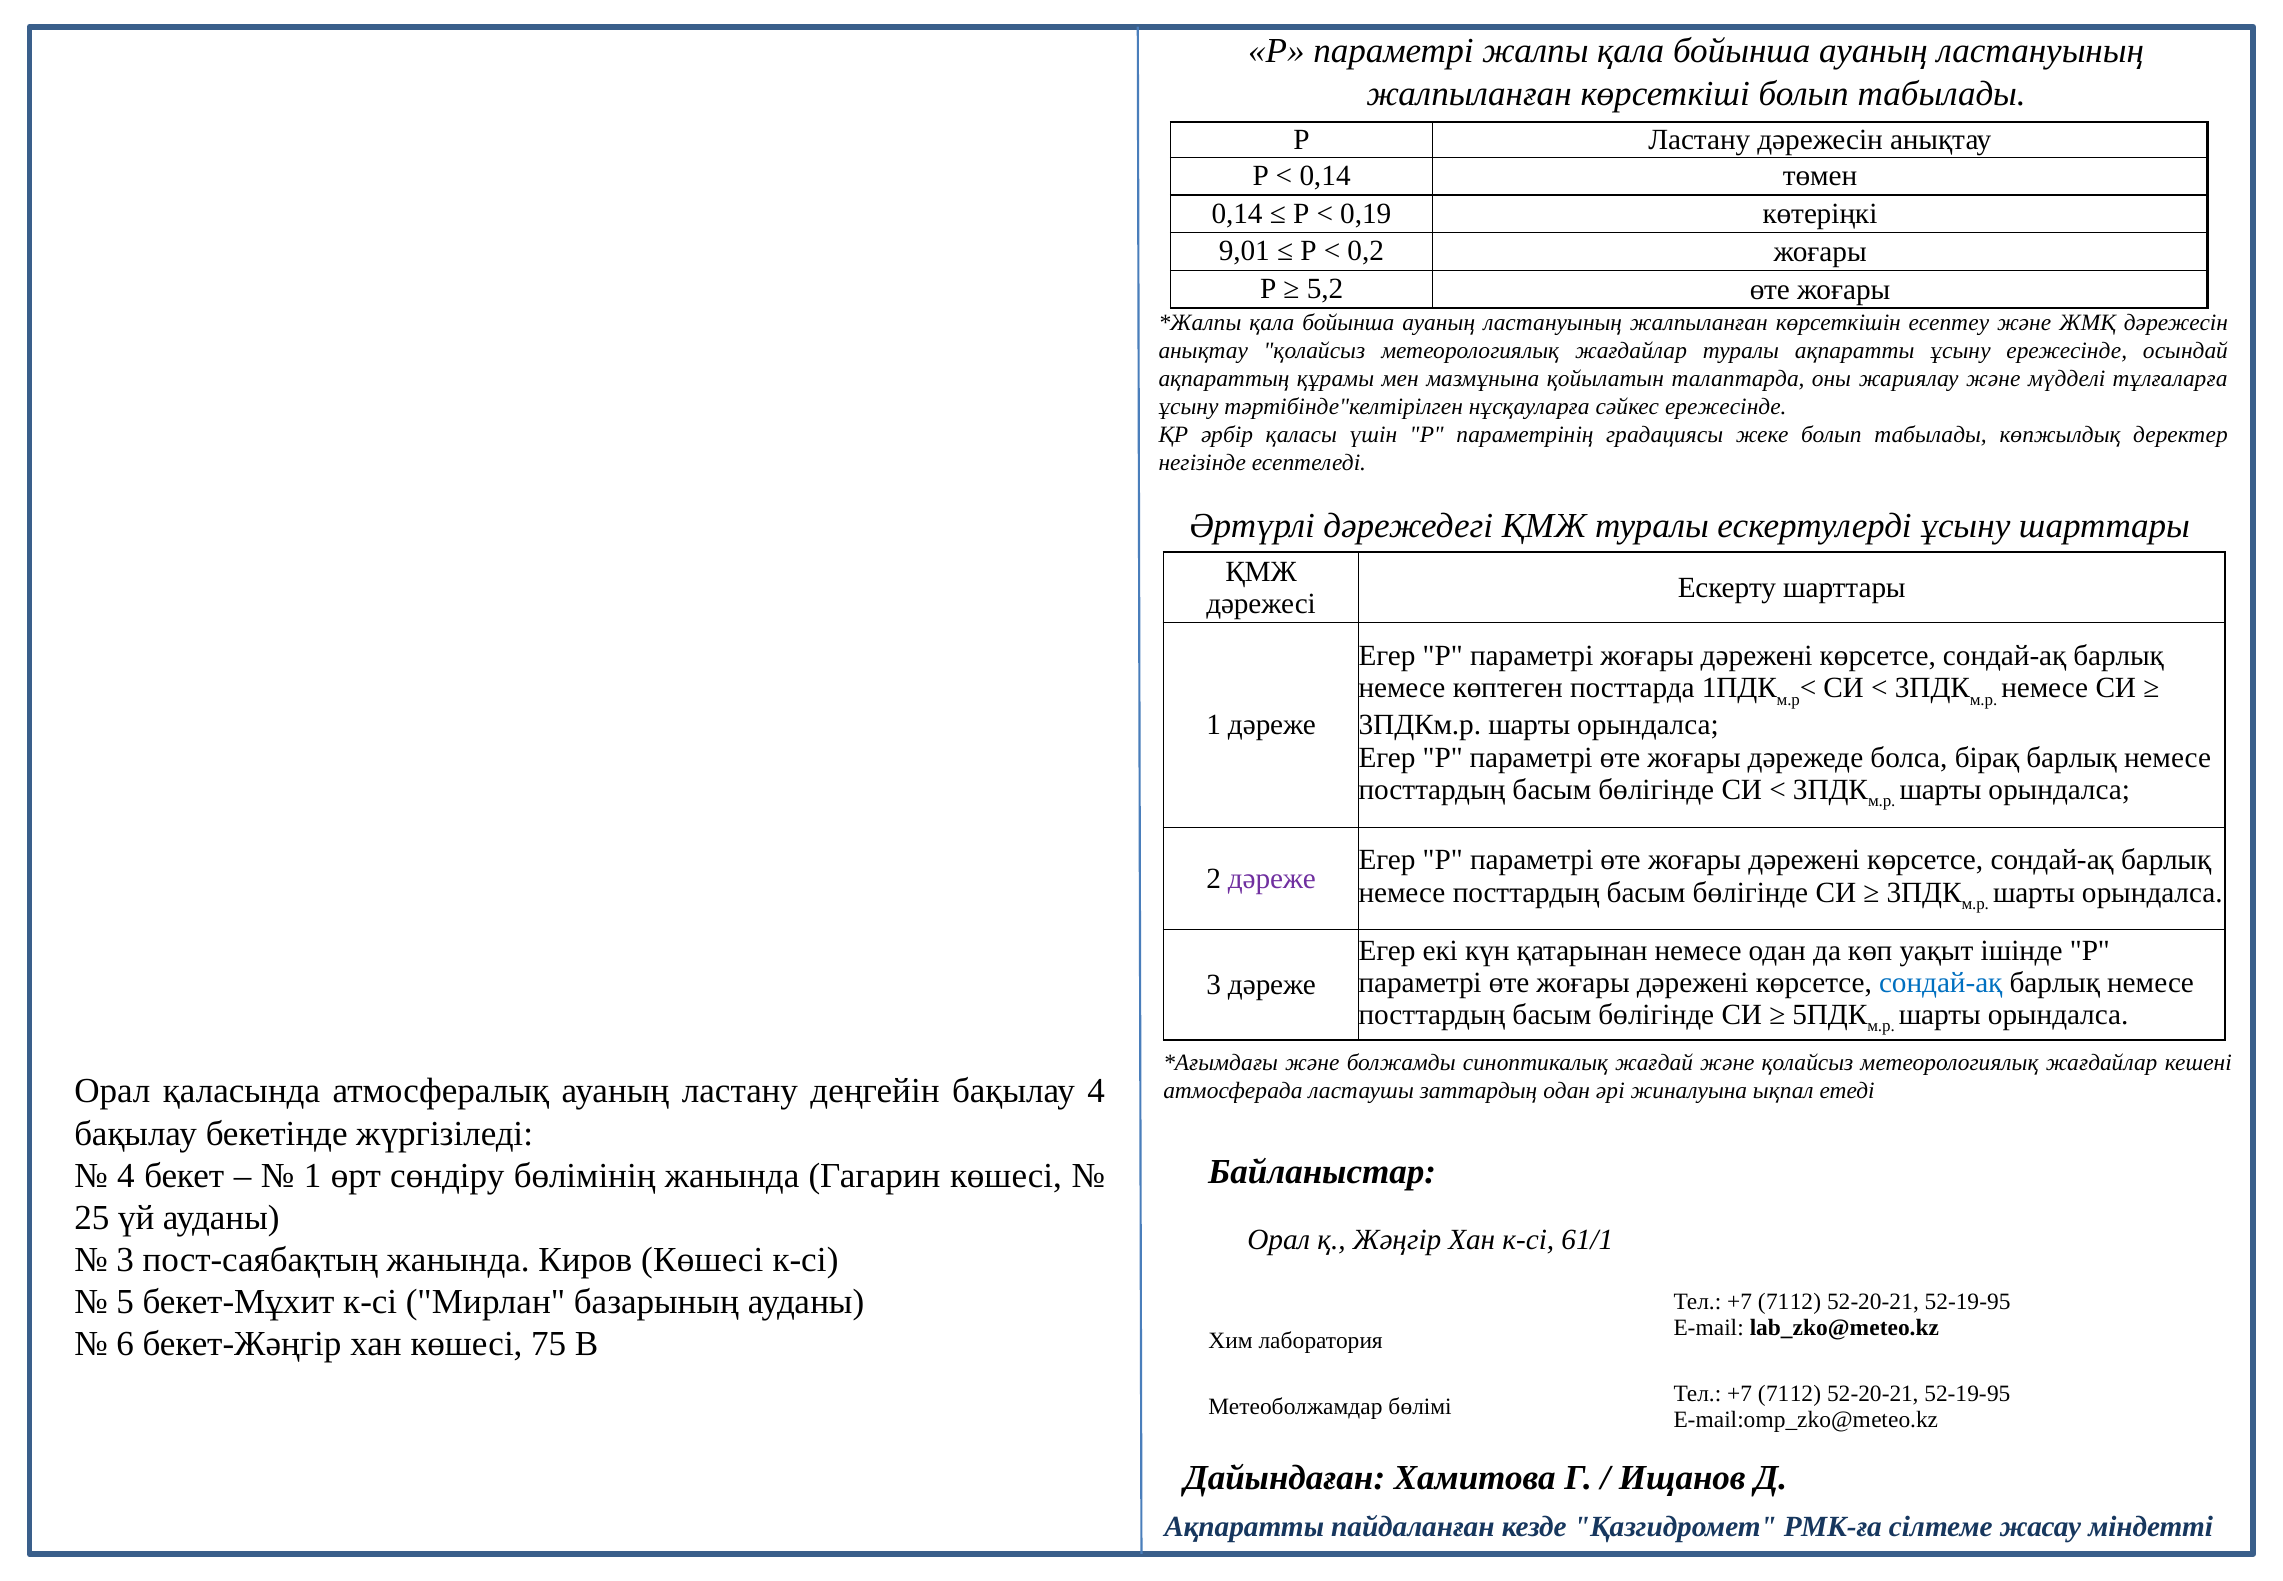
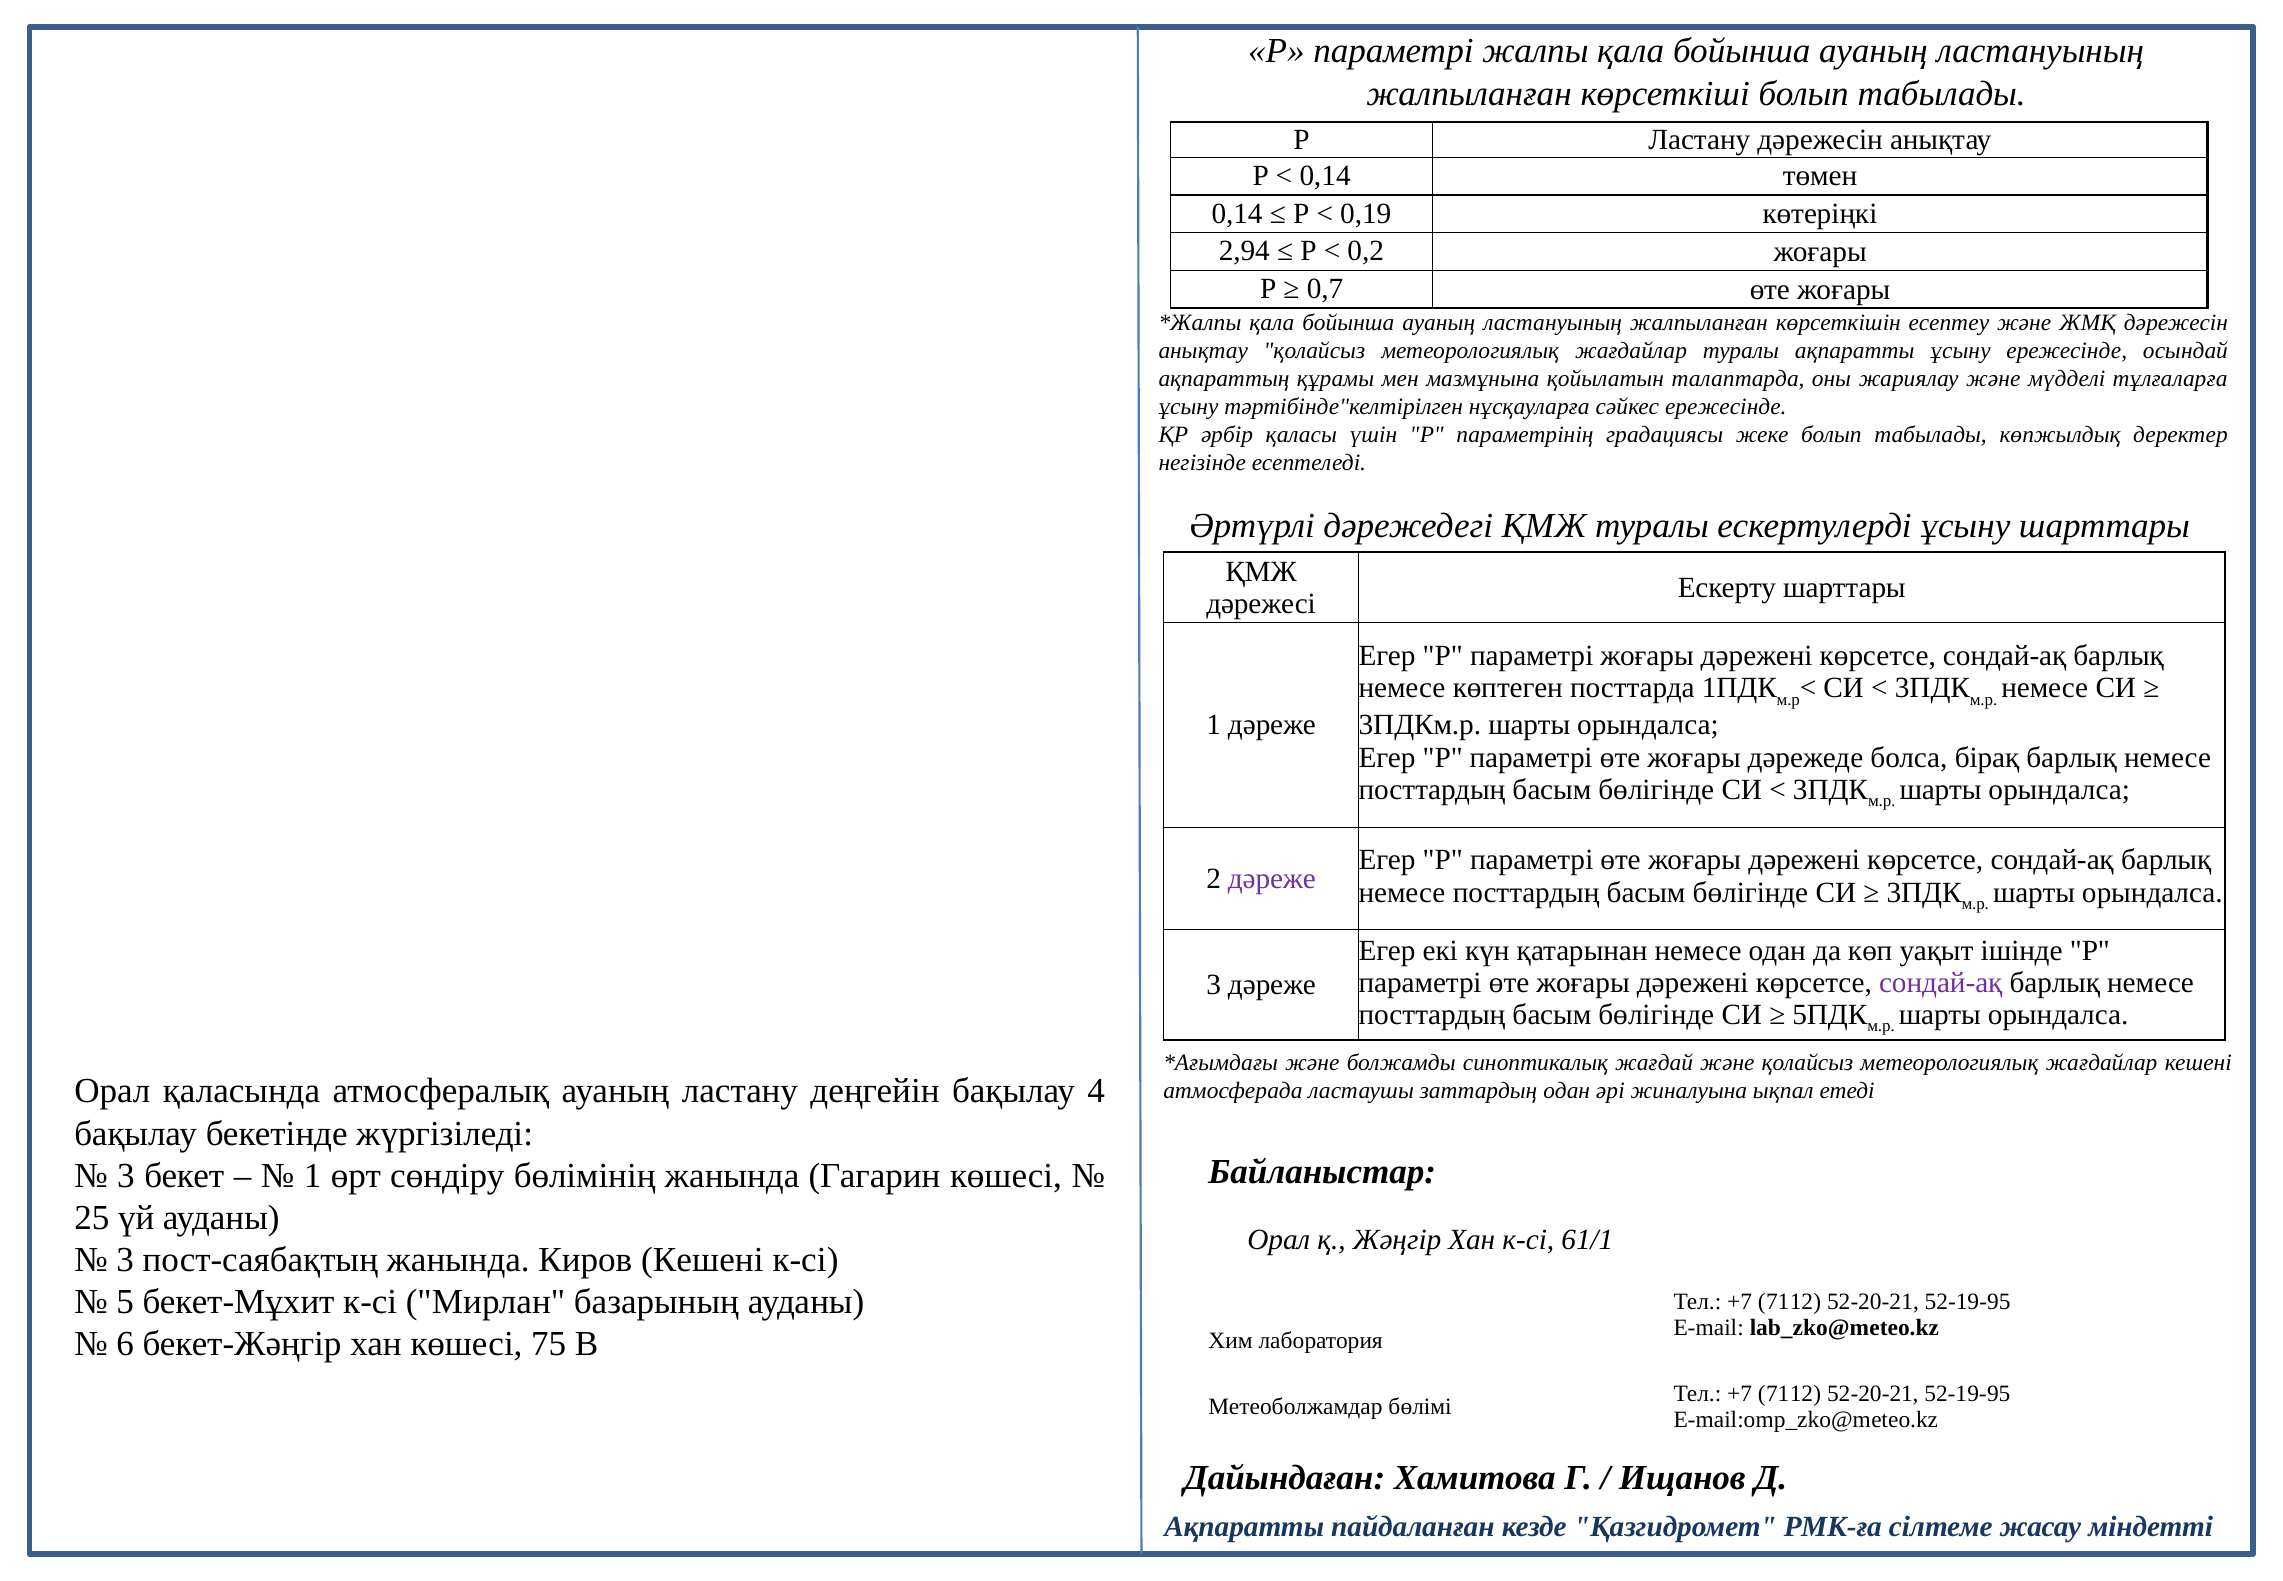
9,01: 9,01 -> 2,94
5,2: 5,2 -> 0,7
сондай-ақ at (1941, 982) colour: blue -> purple
4 at (126, 1175): 4 -> 3
Киров Көшесі: Көшесі -> Кешені
